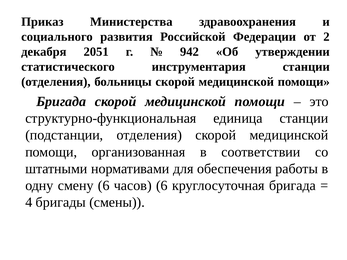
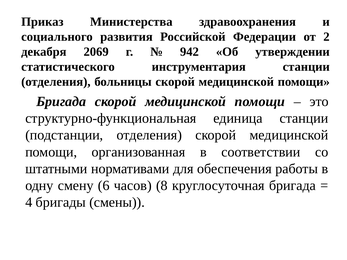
2051: 2051 -> 2069
часов 6: 6 -> 8
